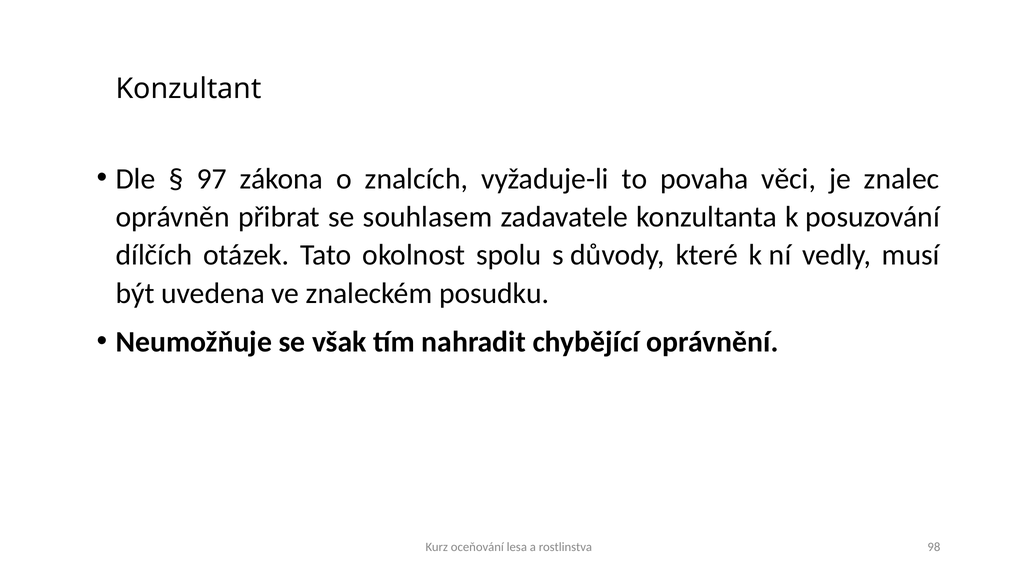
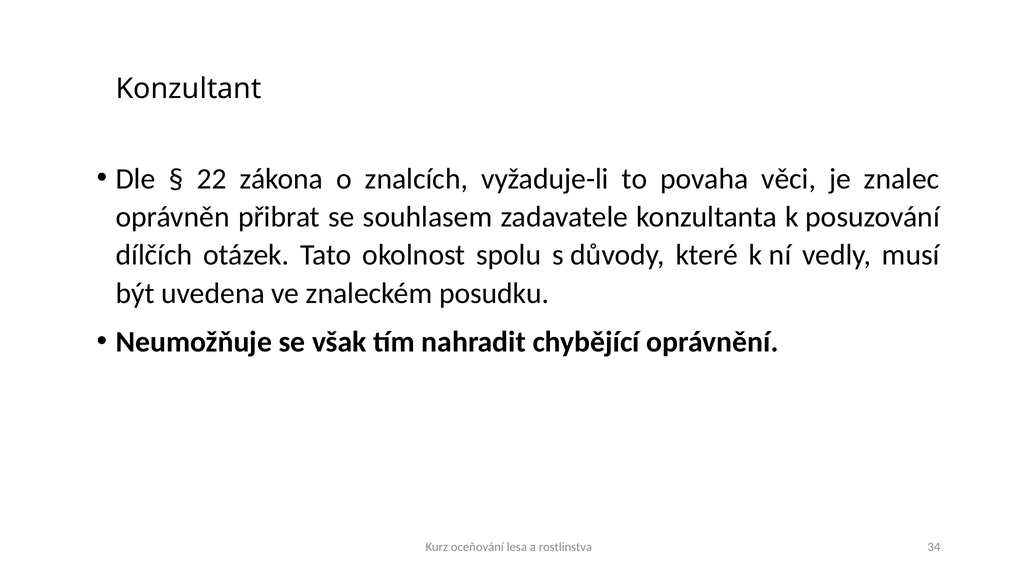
97: 97 -> 22
98: 98 -> 34
